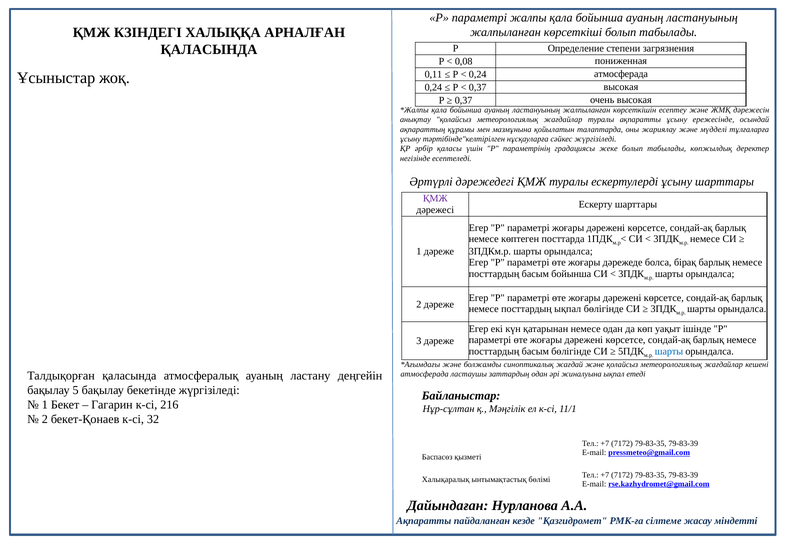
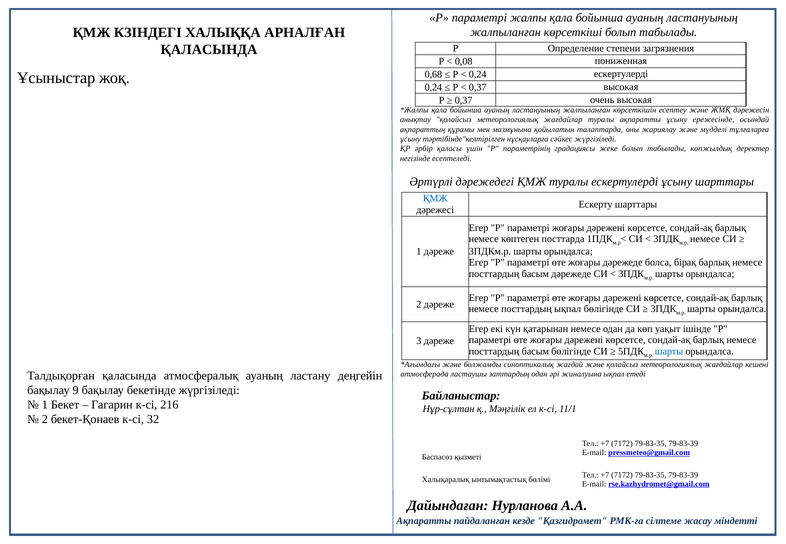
0,11: 0,11 -> 0,68
0,24 атмосферада: атмосферада -> ескертулерді
ҚМЖ at (435, 199) colour: purple -> blue
басым бойынша: бойынша -> дәрежеде
5: 5 -> 9
